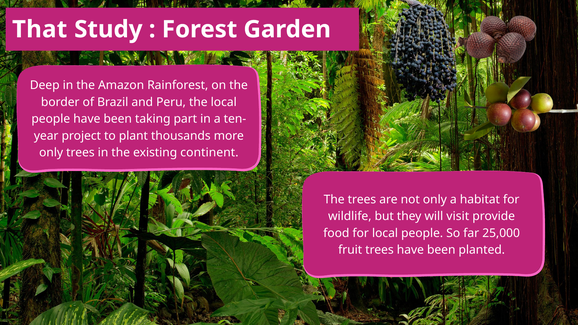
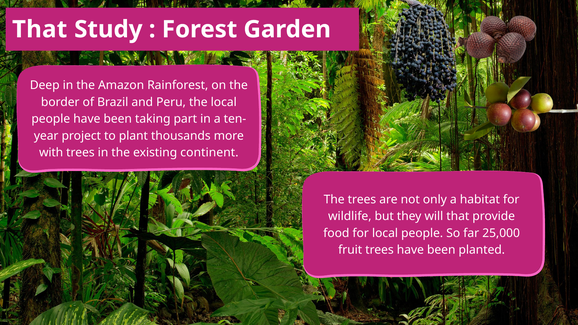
only at (51, 153): only -> with
will visit: visit -> that
